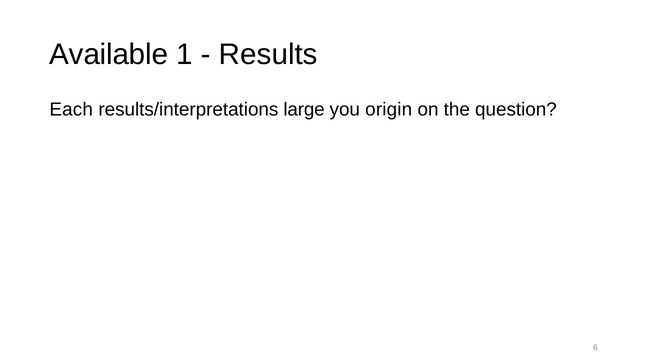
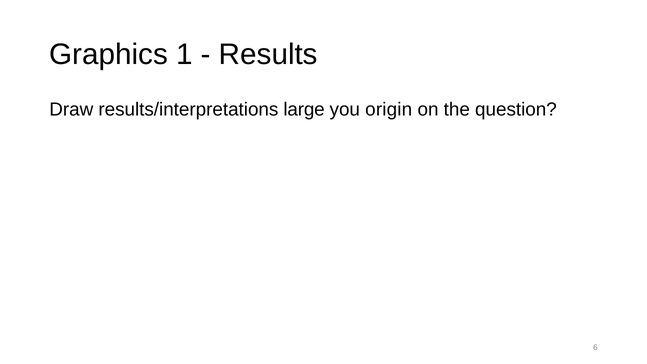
Available: Available -> Graphics
Each: Each -> Draw
